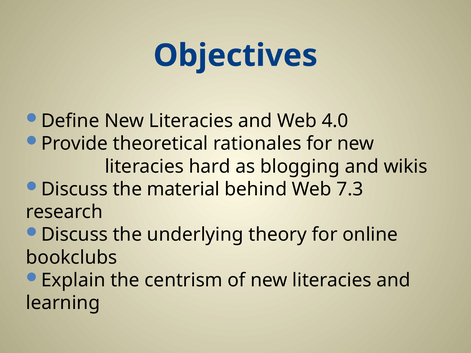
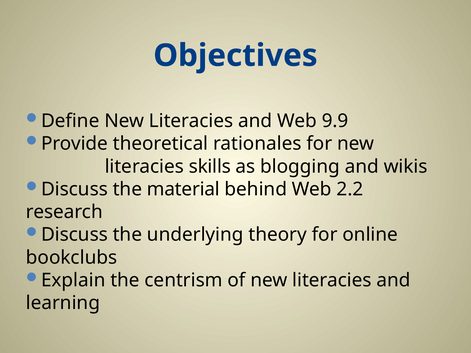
4.0: 4.0 -> 9.9
hard: hard -> skills
7.3: 7.3 -> 2.2
